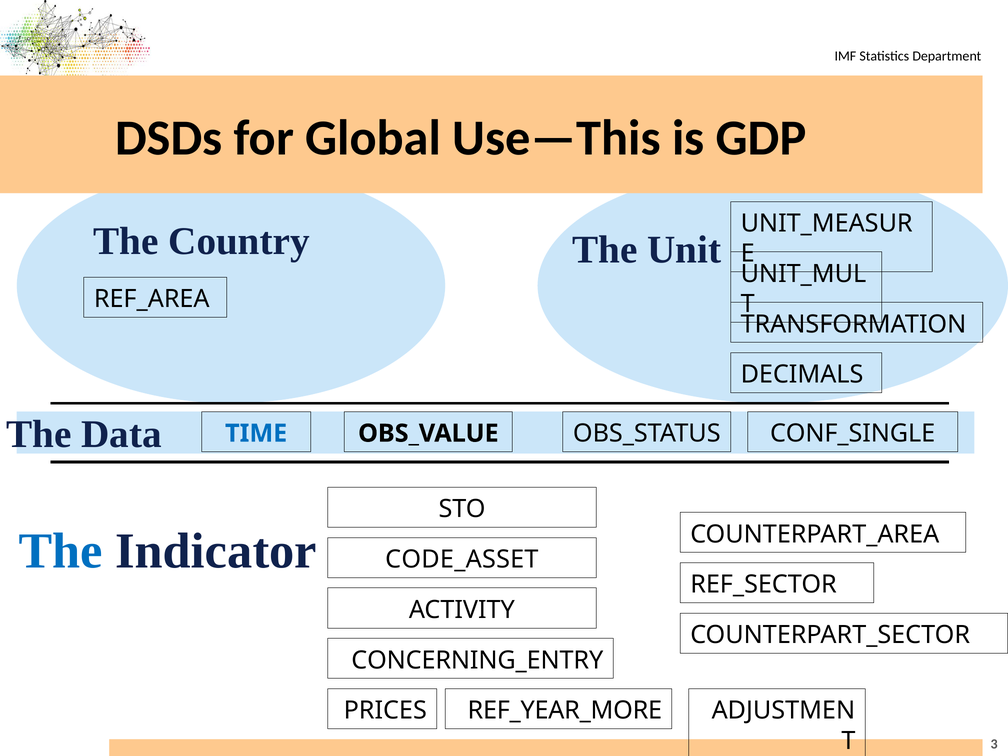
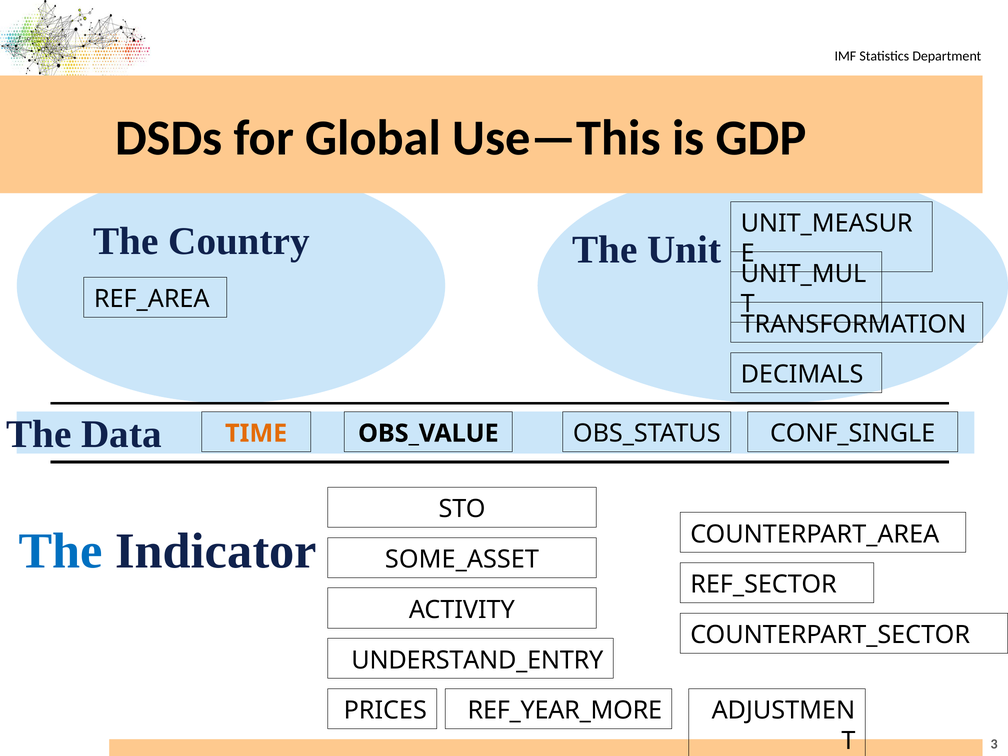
TIME colour: blue -> orange
CODE_ASSET: CODE_ASSET -> SOME_ASSET
CONCERNING_ENTRY: CONCERNING_ENTRY -> UNDERSTAND_ENTRY
